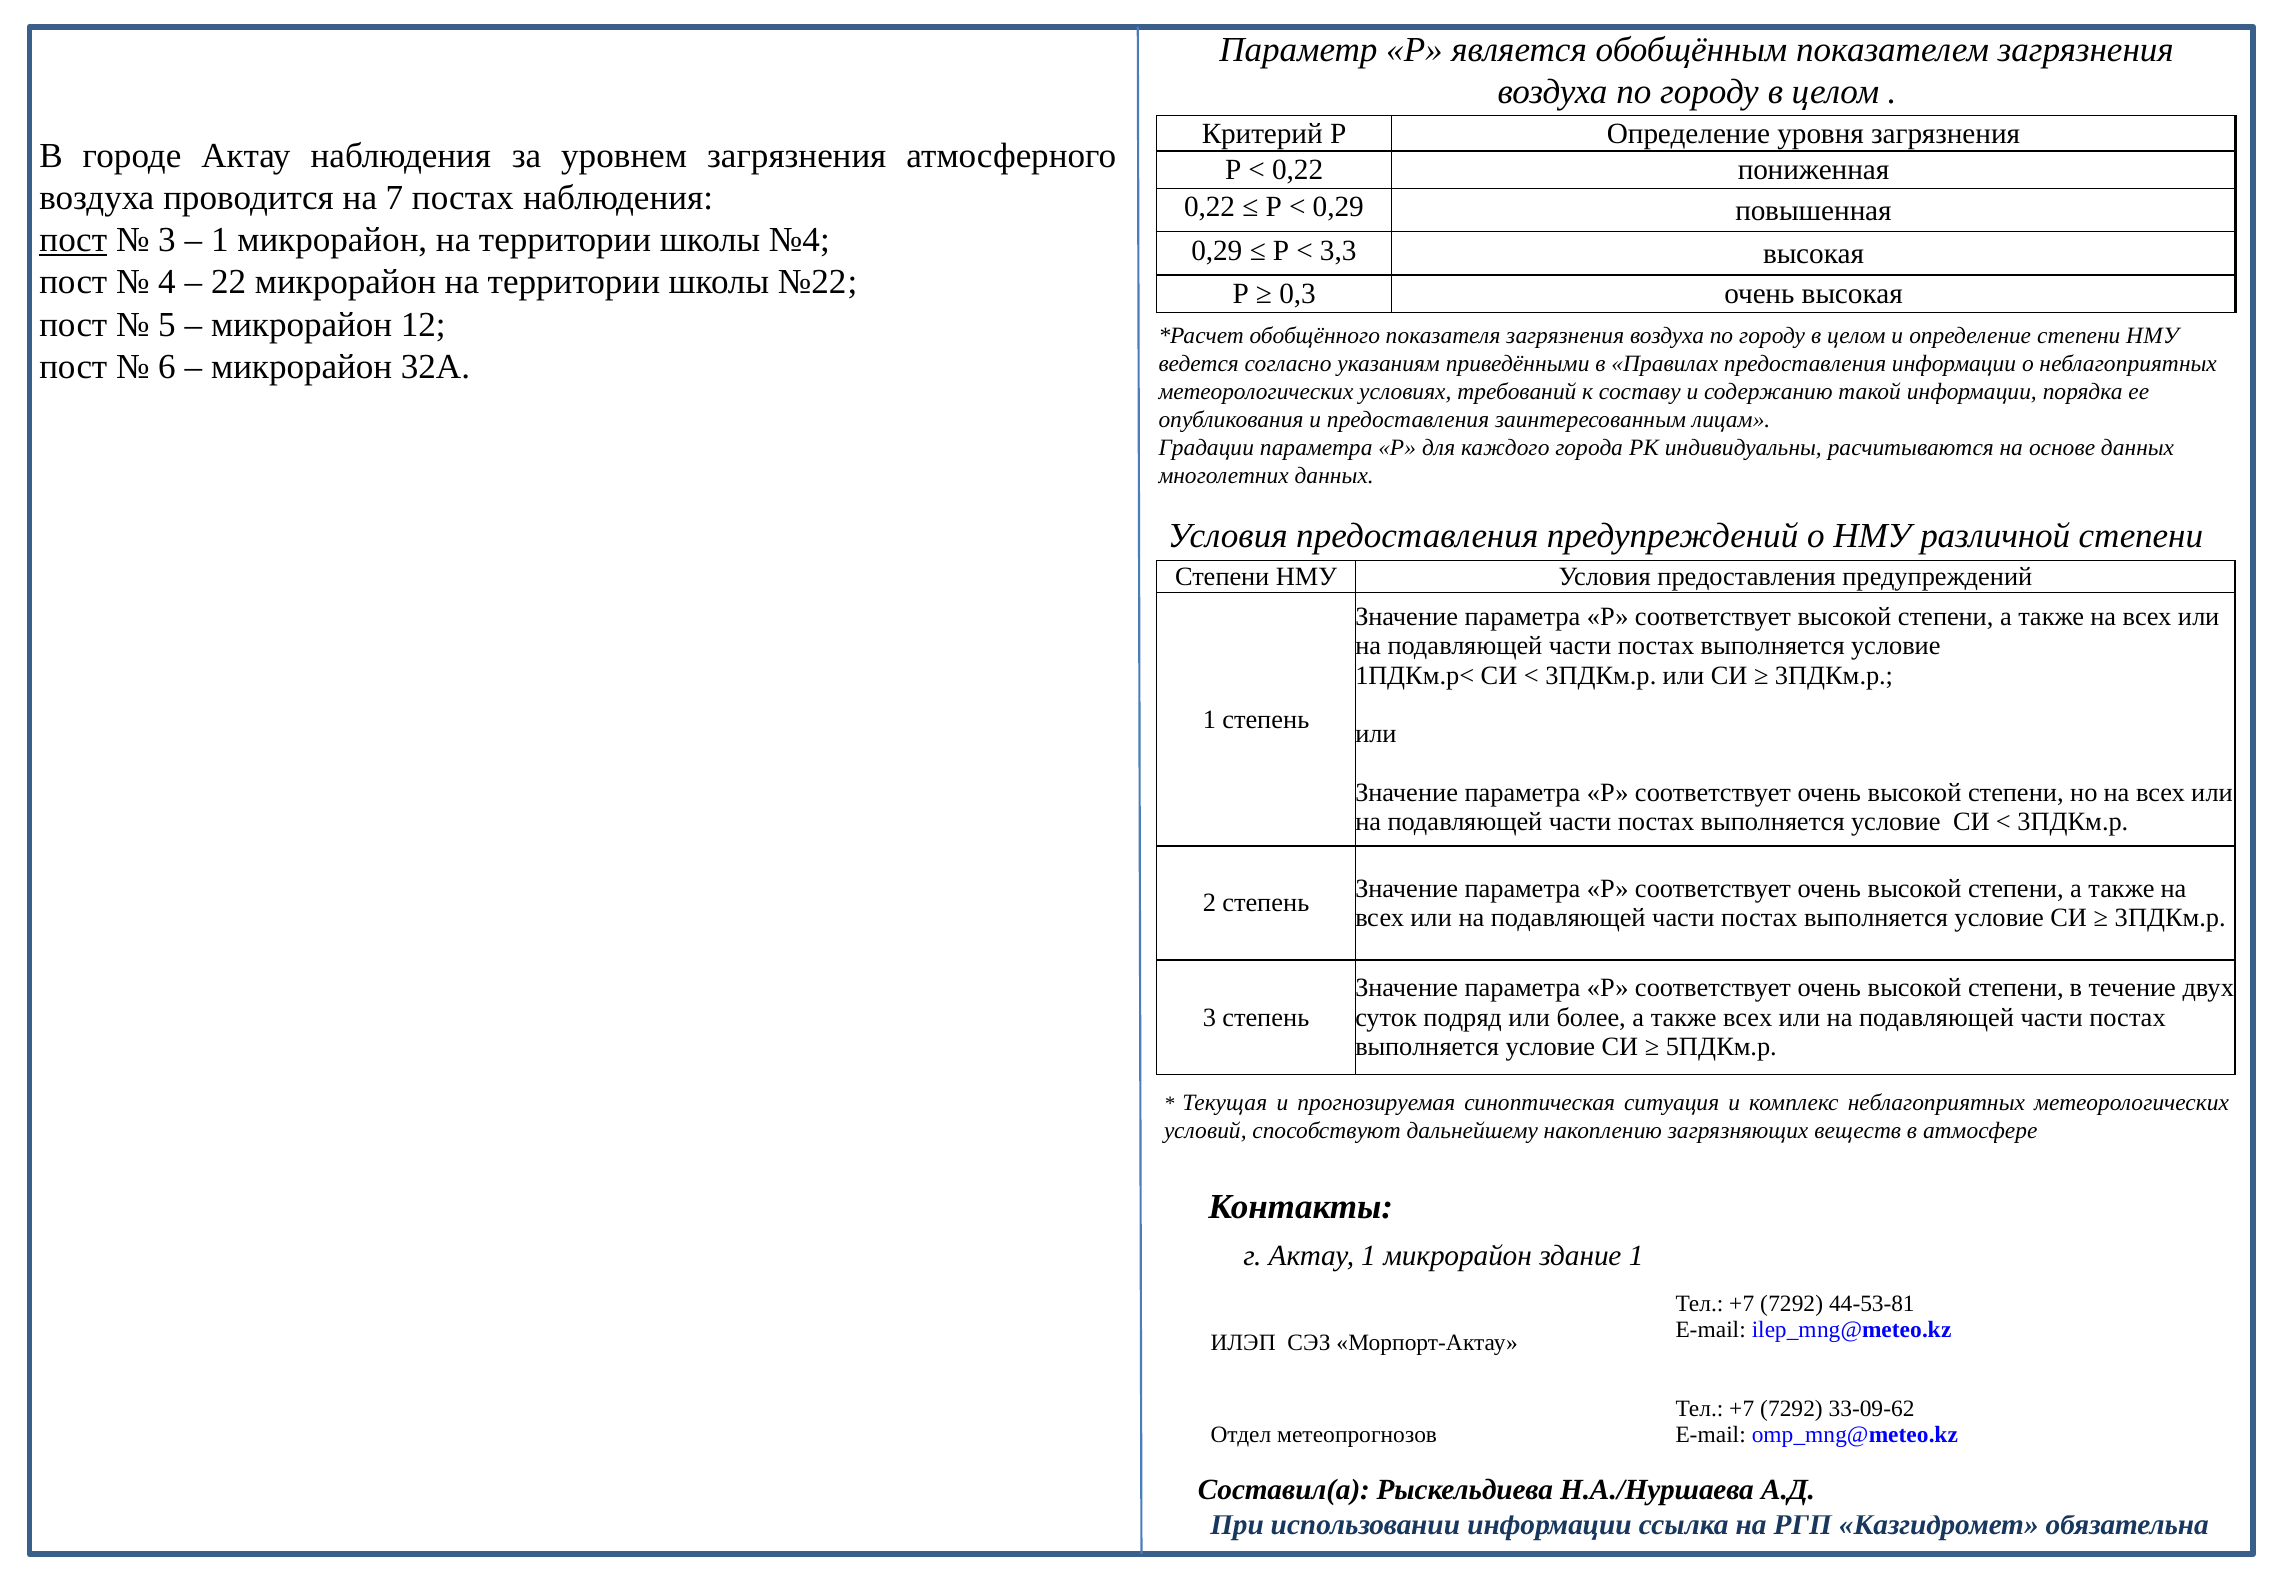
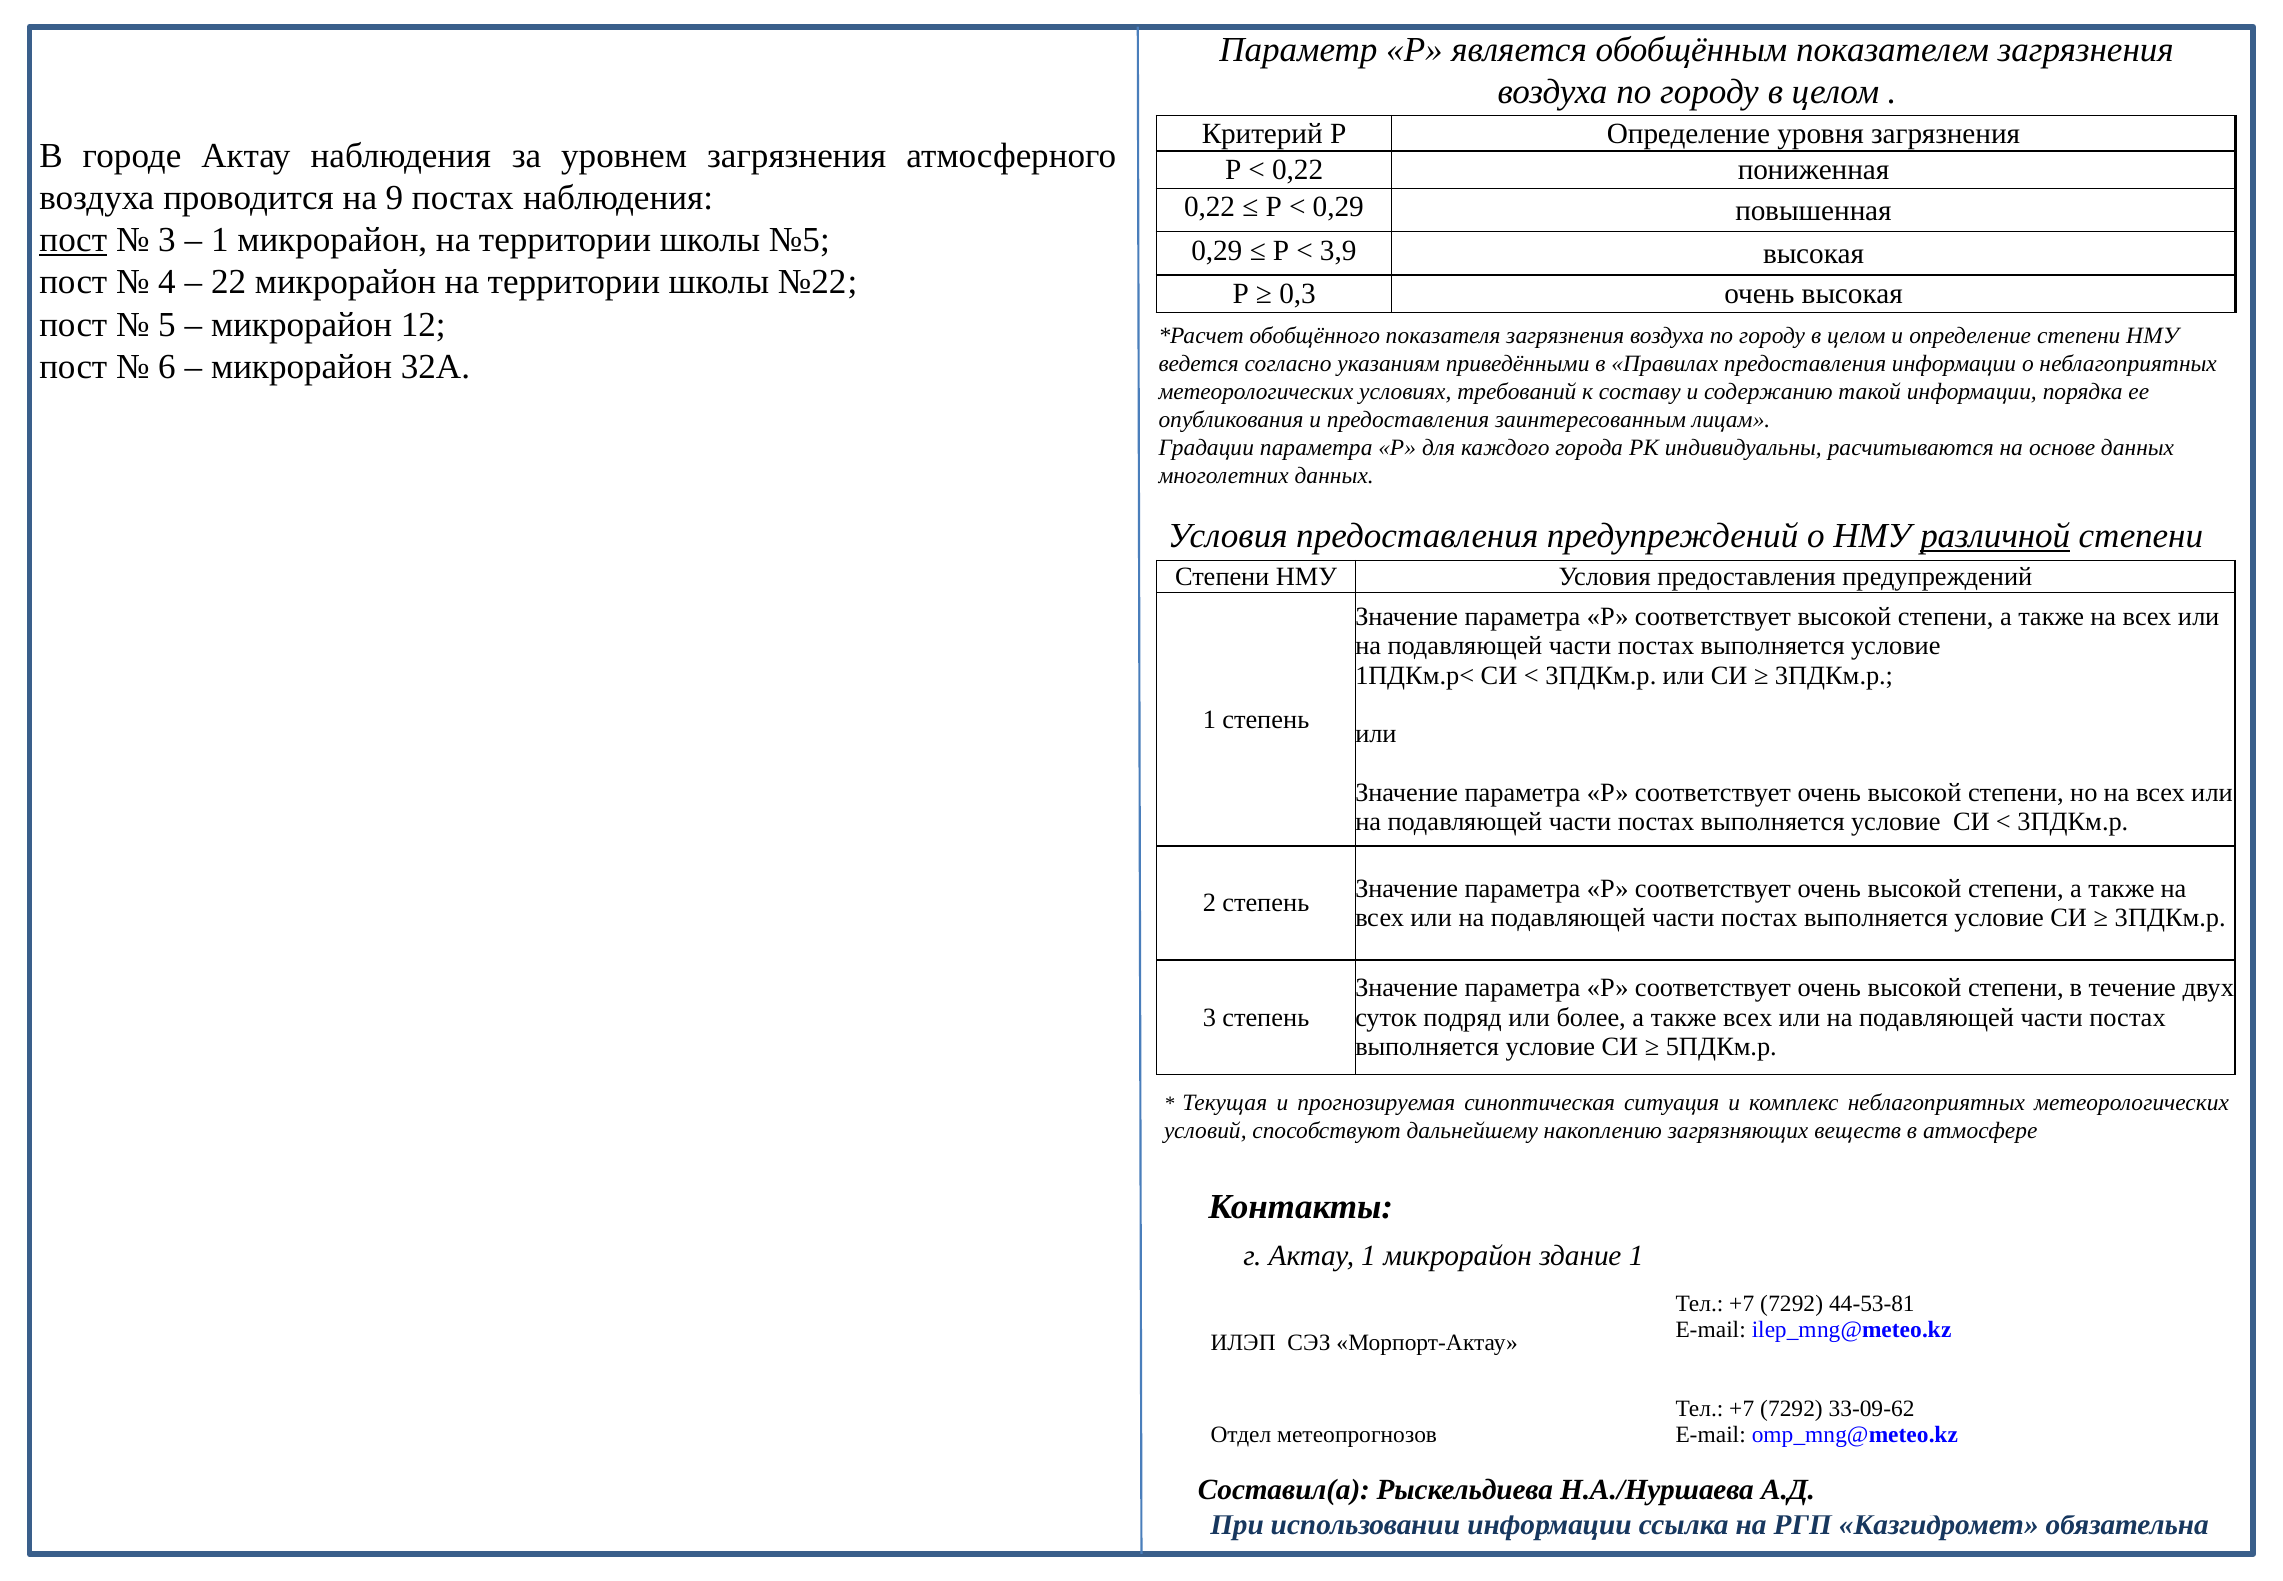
7: 7 -> 9
№4: №4 -> №5
3,3: 3,3 -> 3,9
различной underline: none -> present
